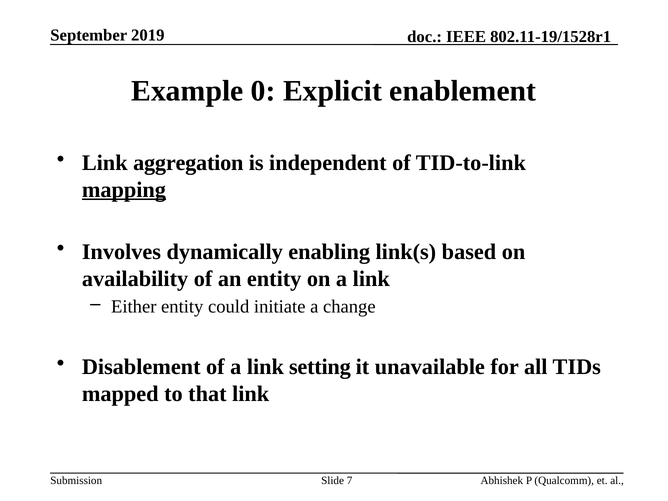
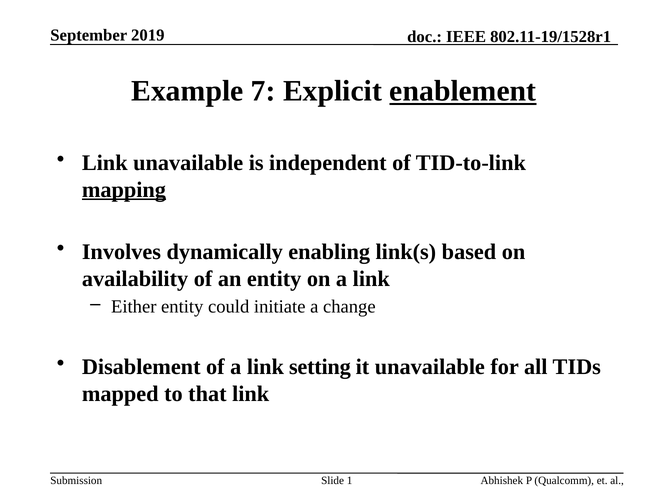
0: 0 -> 7
enablement underline: none -> present
Link aggregation: aggregation -> unavailable
7: 7 -> 1
